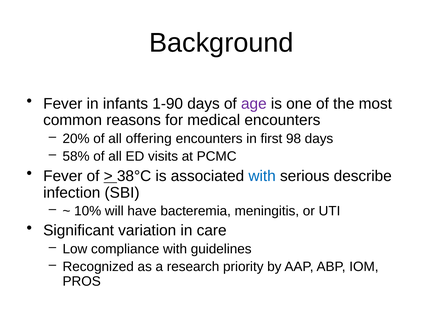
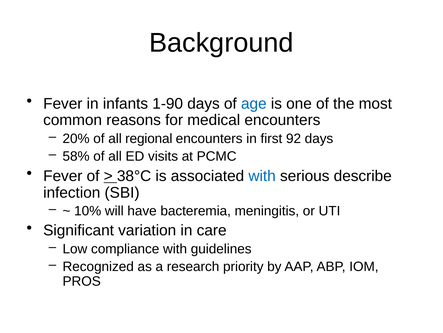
age colour: purple -> blue
offering: offering -> regional
98: 98 -> 92
